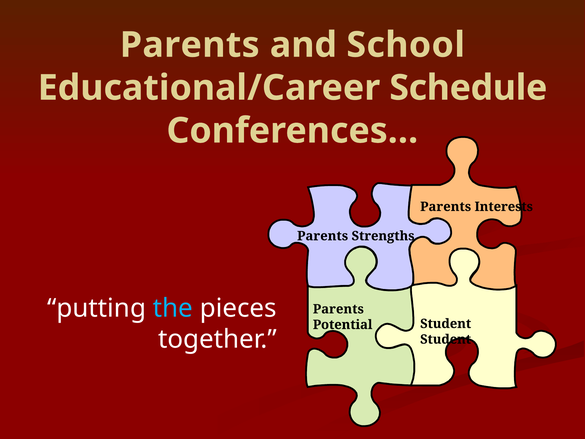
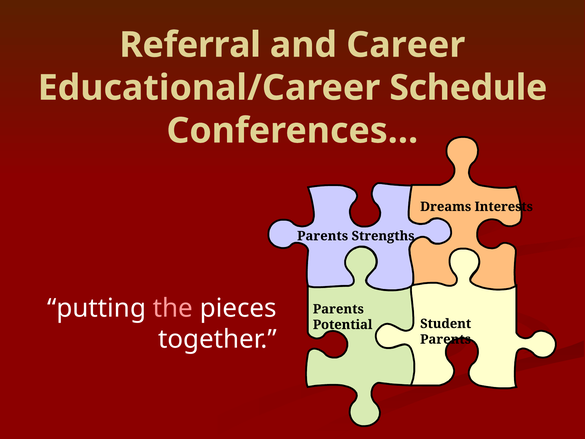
Parents at (190, 45): Parents -> Referral
School: School -> Career
Parents at (446, 207): Parents -> Dreams
the colour: light blue -> pink
Student at (446, 339): Student -> Parents
